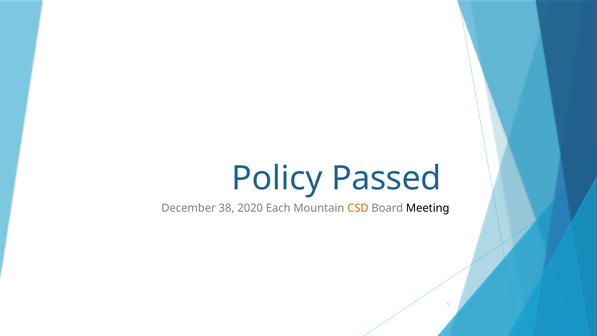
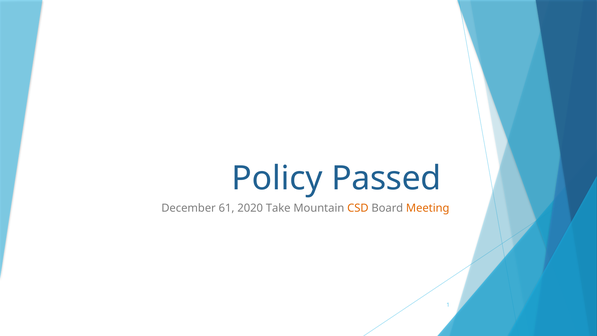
38: 38 -> 61
Each: Each -> Take
Meeting colour: black -> orange
